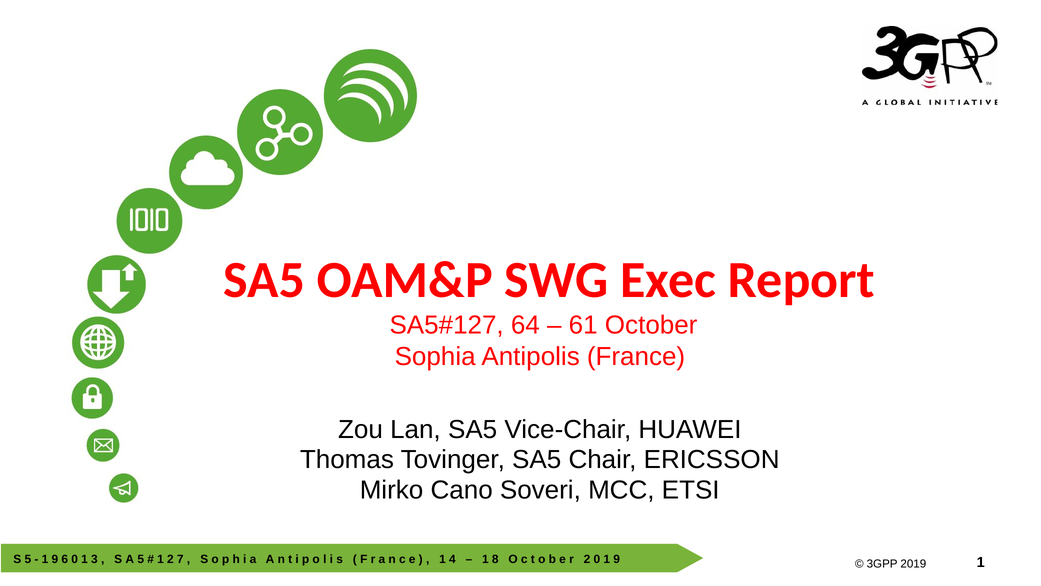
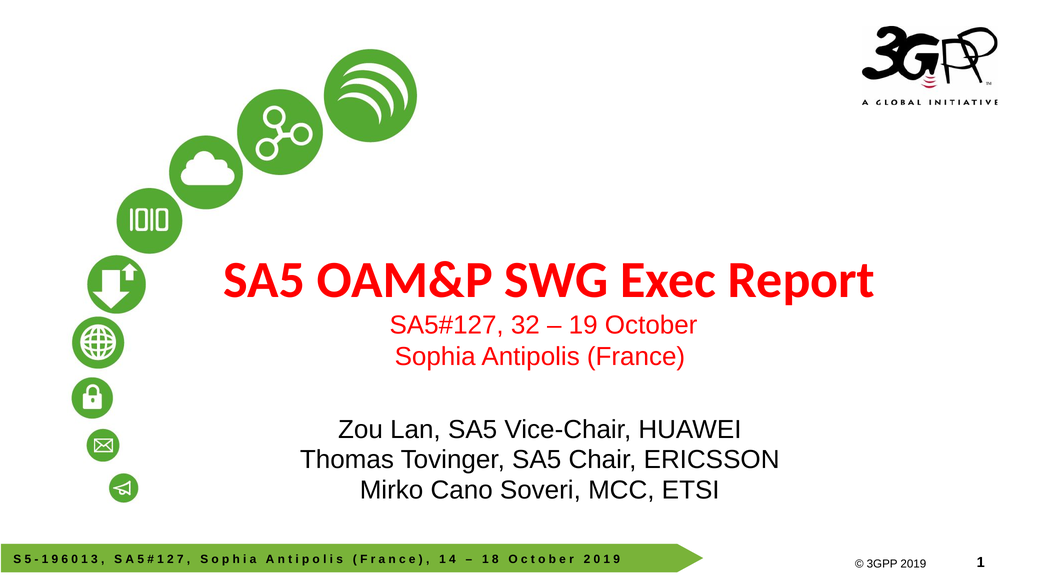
64: 64 -> 32
61: 61 -> 19
